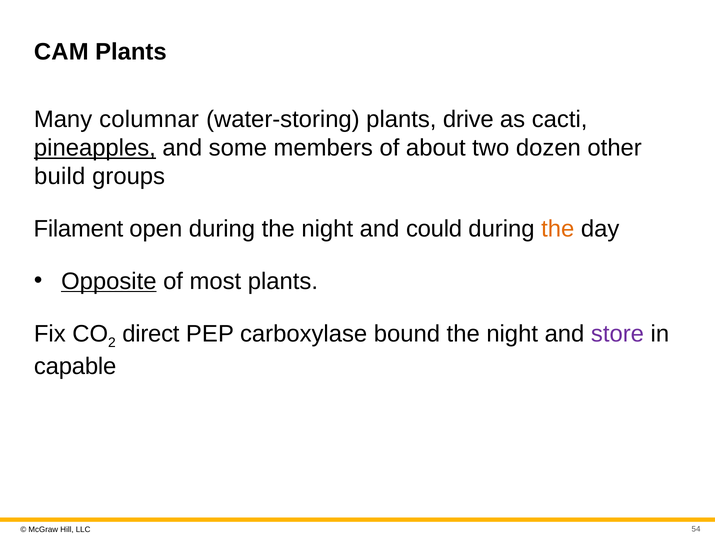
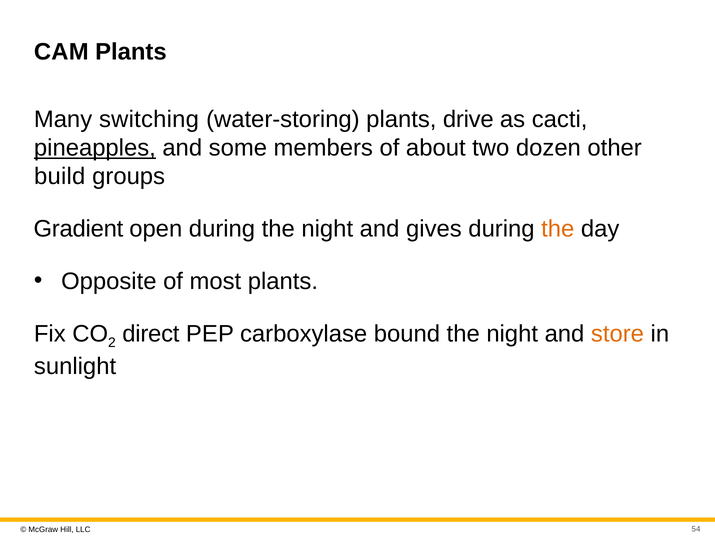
columnar: columnar -> switching
Filament: Filament -> Gradient
could: could -> gives
Opposite underline: present -> none
store colour: purple -> orange
capable: capable -> sunlight
